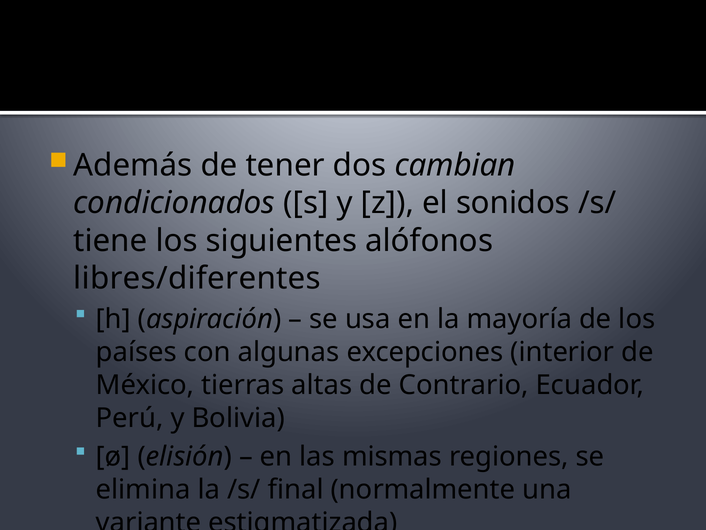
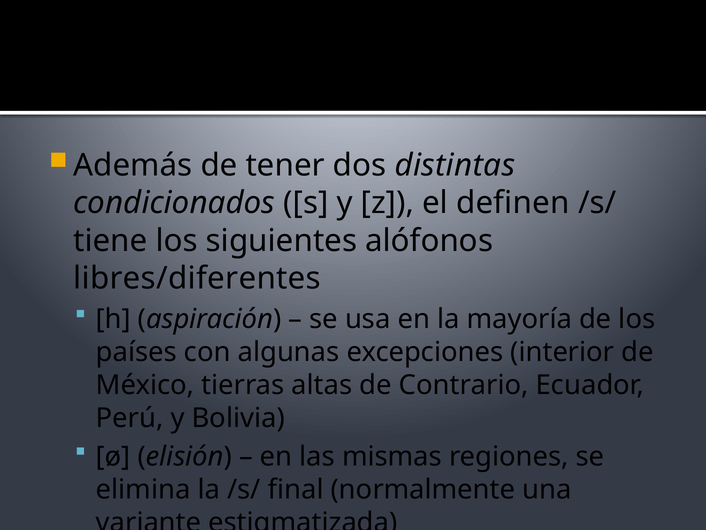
cambian: cambian -> distintas
sonidos: sonidos -> definen
